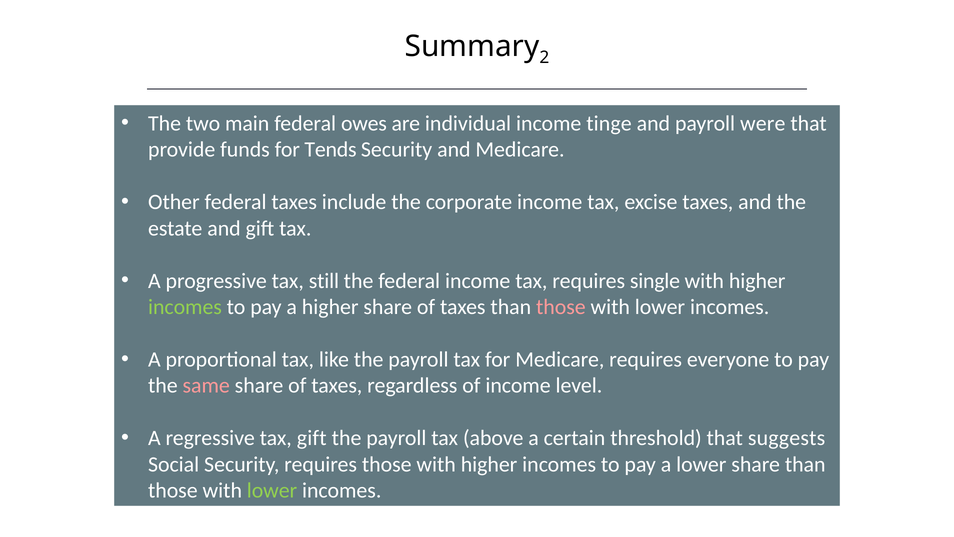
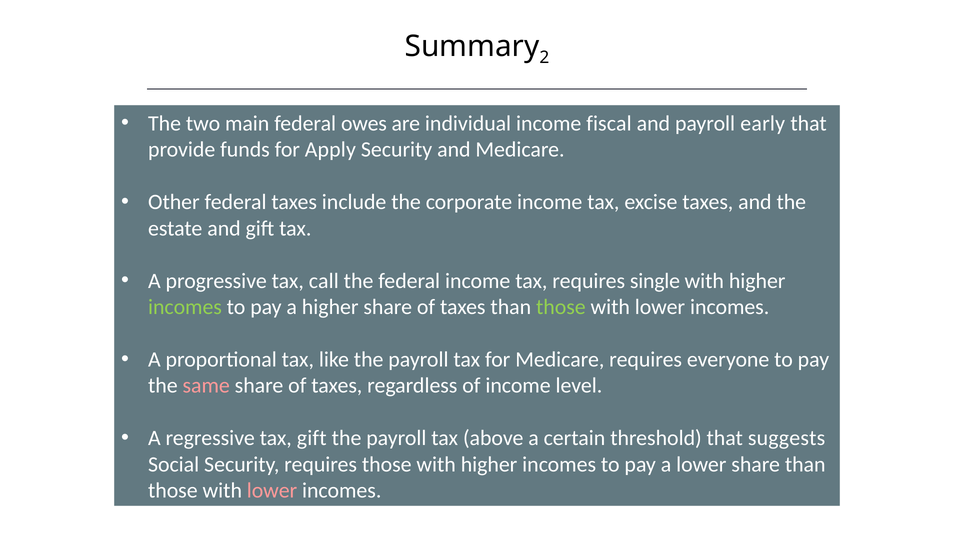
tinge: tinge -> fiscal
were: were -> early
Tends: Tends -> Apply
still: still -> call
those at (561, 307) colour: pink -> light green
lower at (272, 490) colour: light green -> pink
